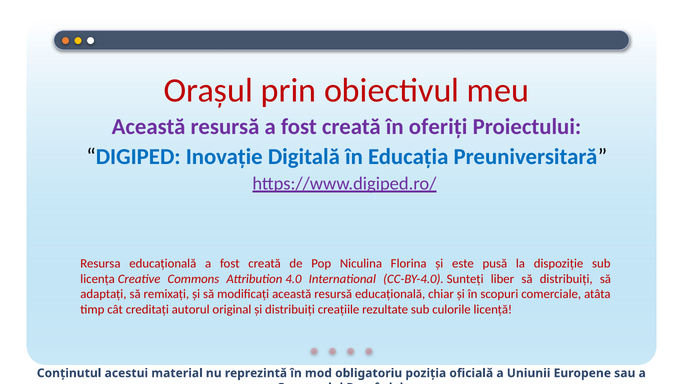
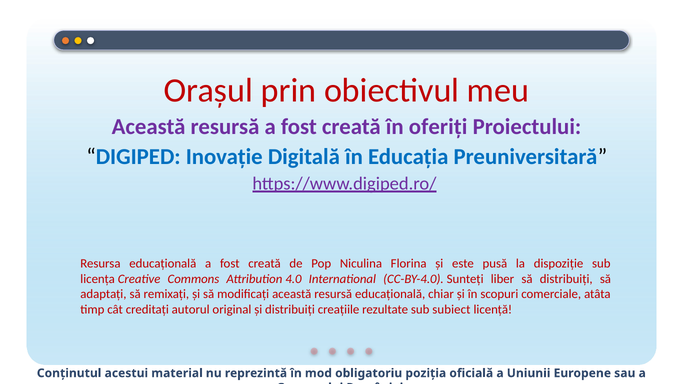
culorile: culorile -> subiect
